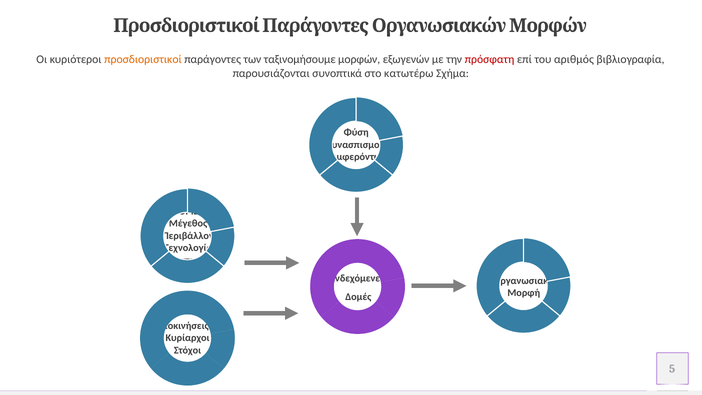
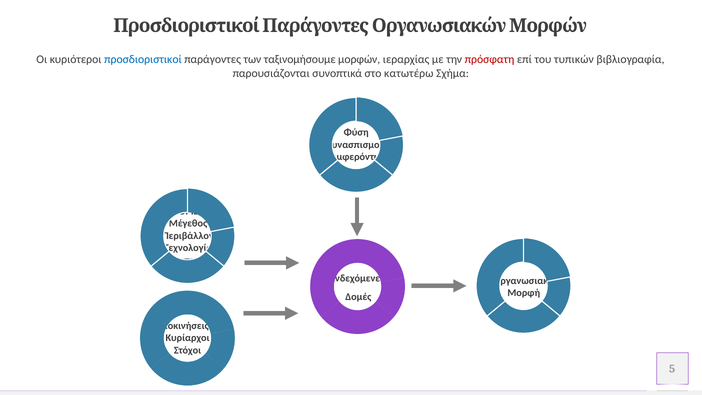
προσδιοριστικοί colour: orange -> blue
εξωγενών: εξωγενών -> ιεραρχίας
αριθμός: αριθμός -> τυπικών
